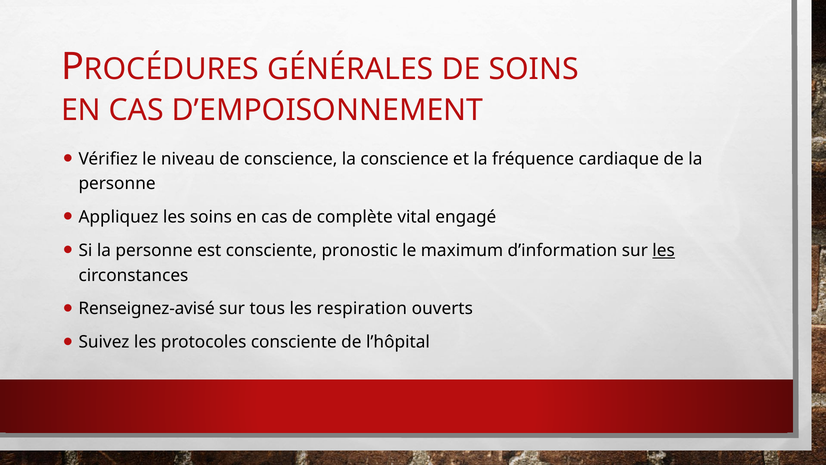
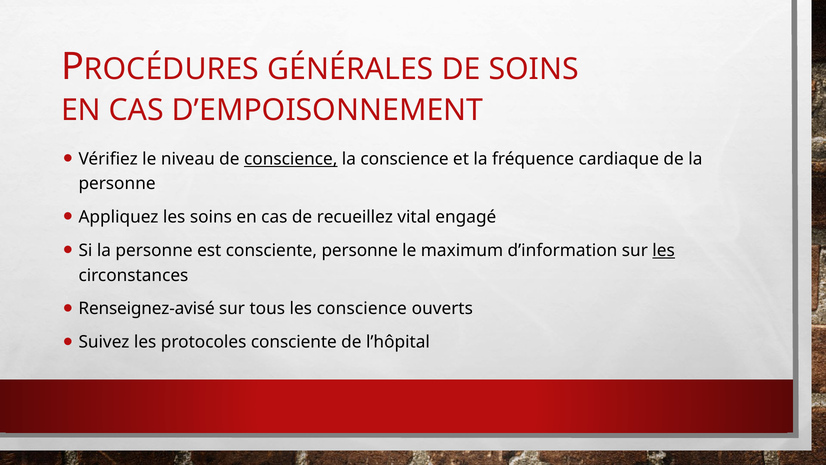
conscience at (291, 159) underline: none -> present
complète: complète -> recueillez
consciente pronostic: pronostic -> personne
les respiration: respiration -> conscience
